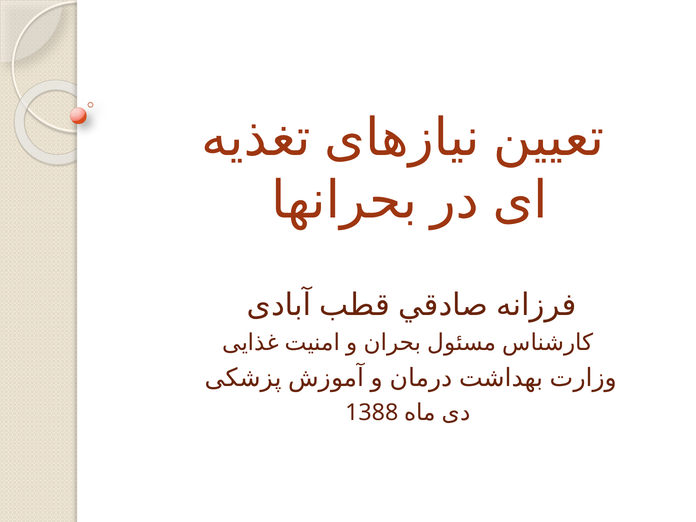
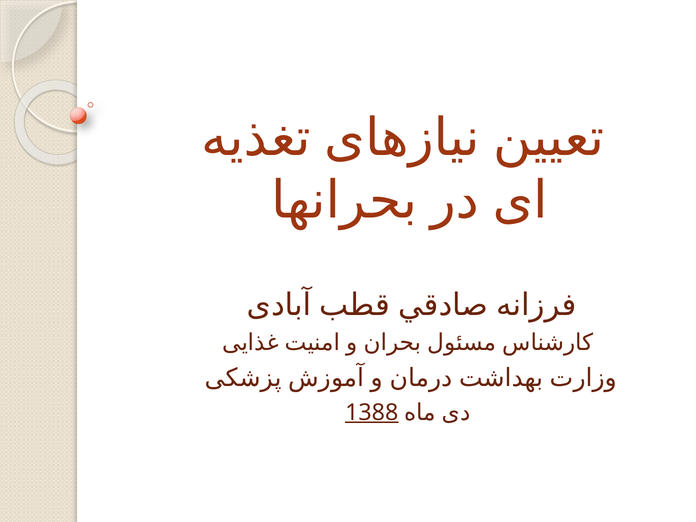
1388 underline: none -> present
